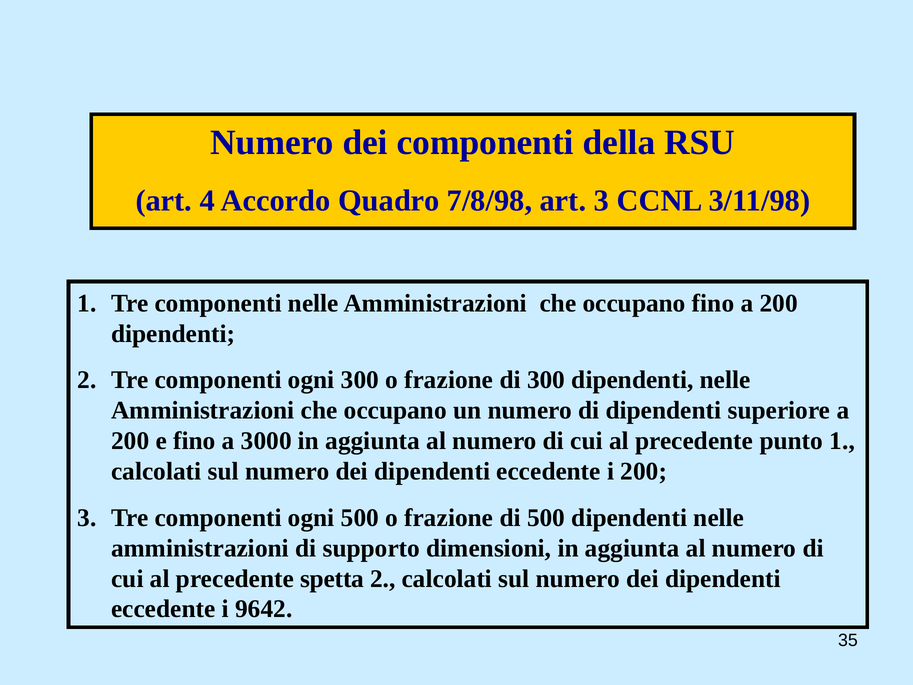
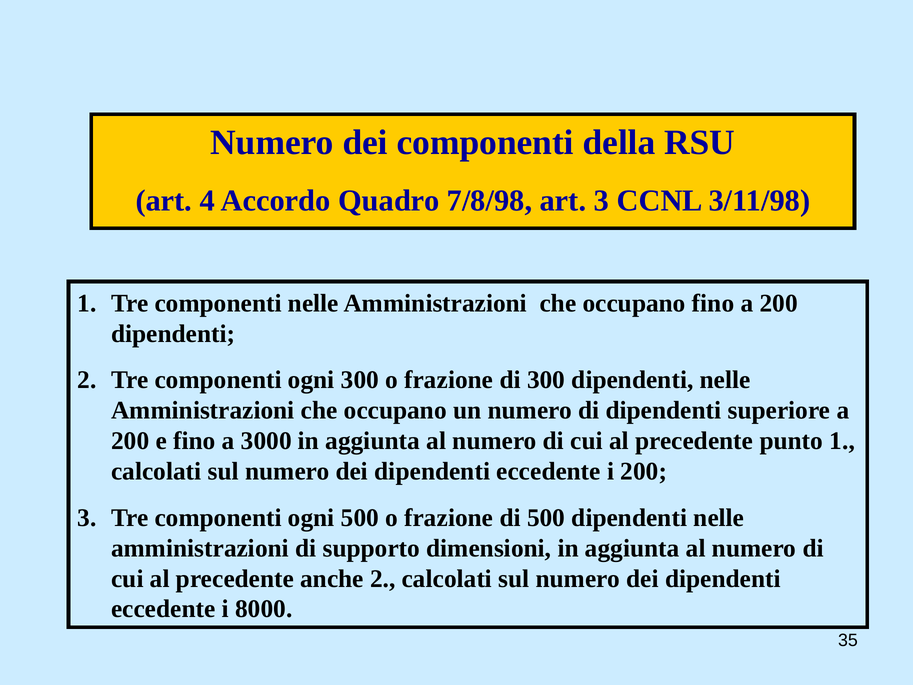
spetta: spetta -> anche
9642: 9642 -> 8000
